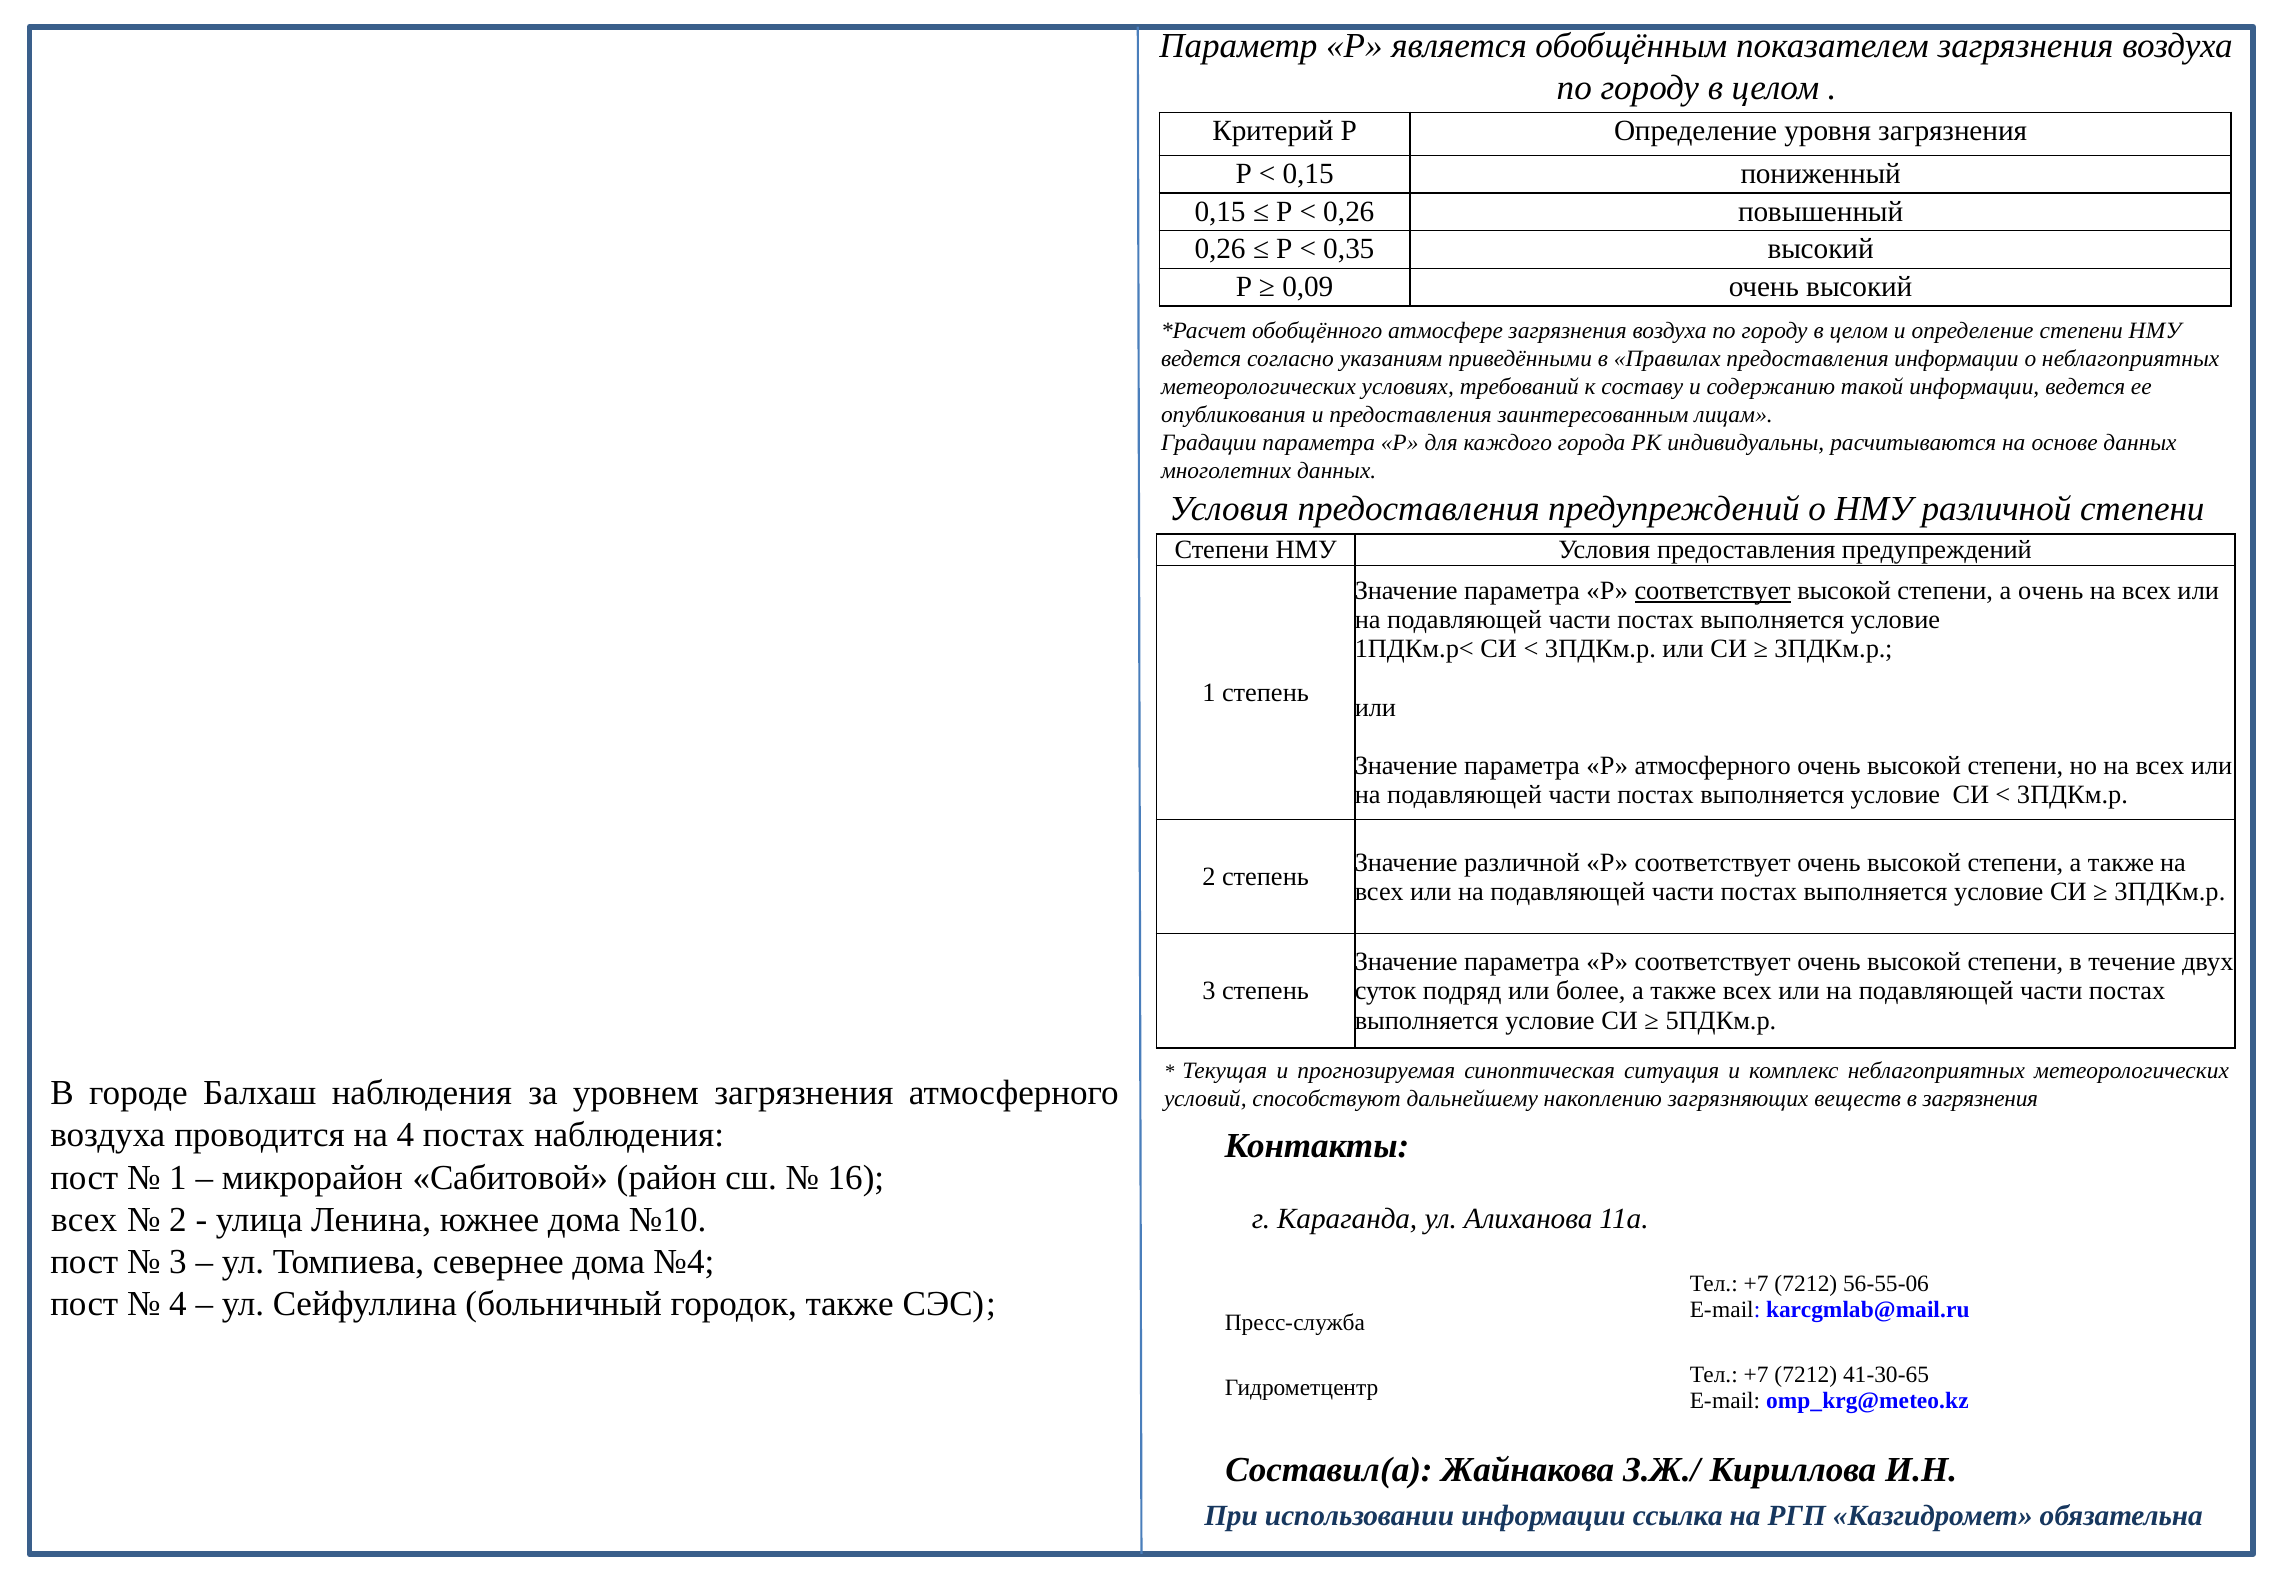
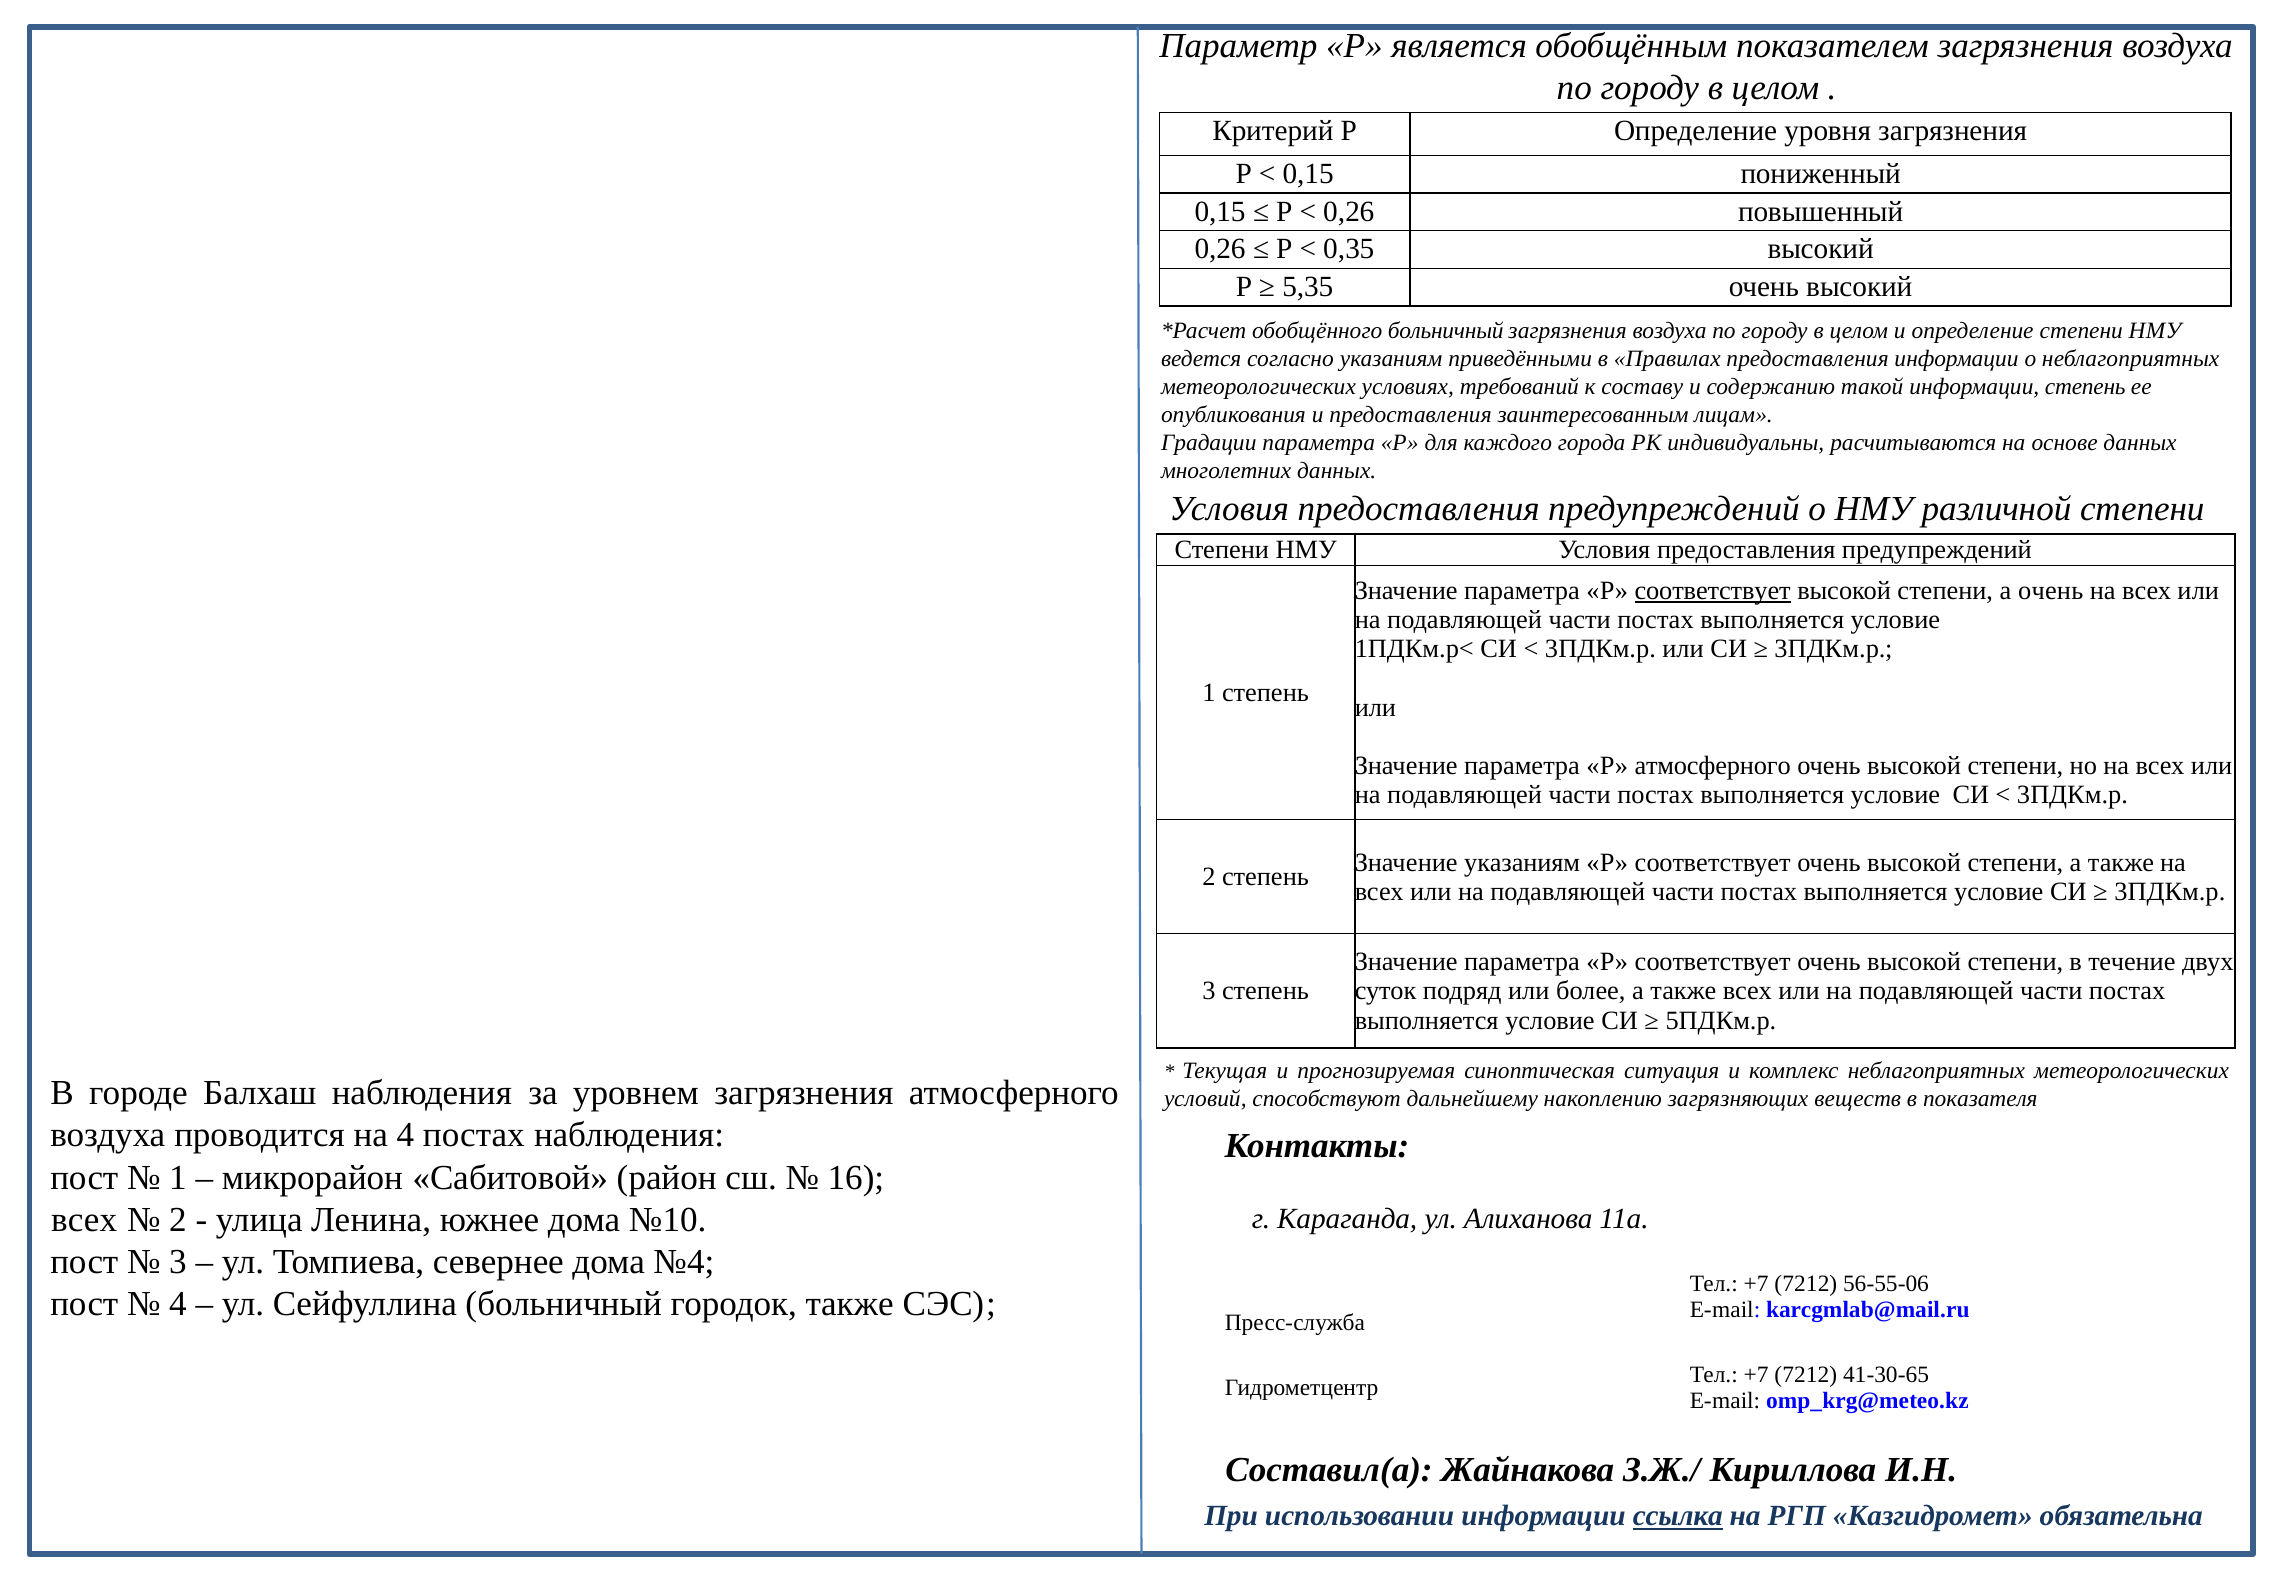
0,09: 0,09 -> 5,35
обобщённого атмосфере: атмосфере -> больничный
информации ведется: ведется -> степень
Значение различной: различной -> указаниям
в загрязнения: загрязнения -> показателя
ссылка underline: none -> present
